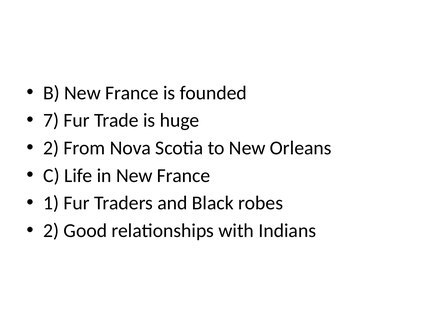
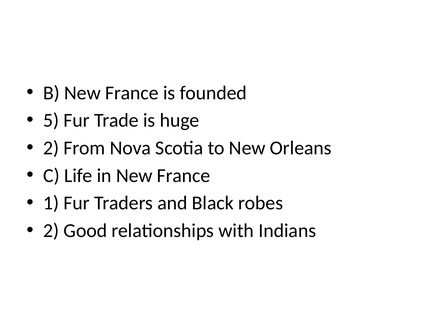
7: 7 -> 5
